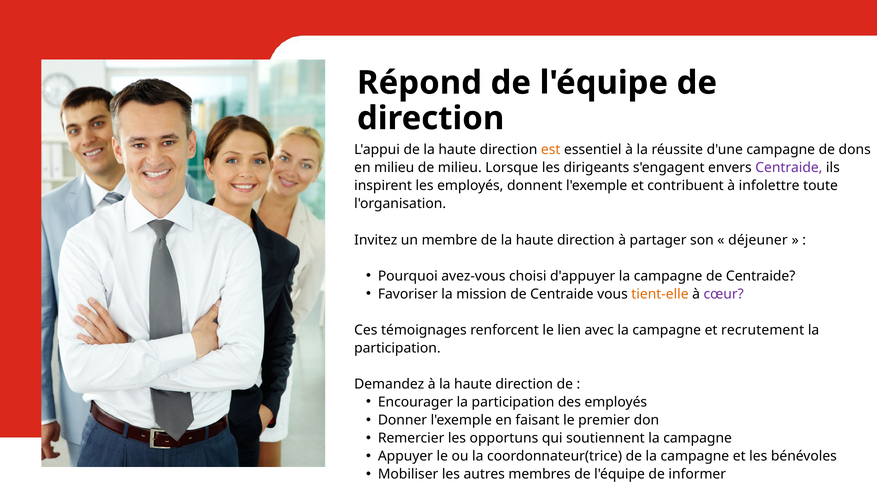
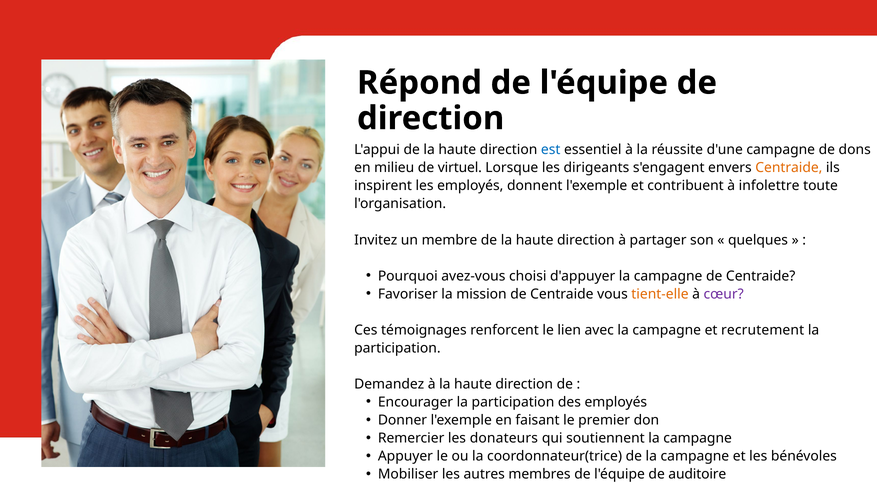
est colour: orange -> blue
de milieu: milieu -> virtuel
Centraide at (789, 168) colour: purple -> orange
déjeuner: déjeuner -> quelques
opportuns: opportuns -> donateurs
informer: informer -> auditoire
